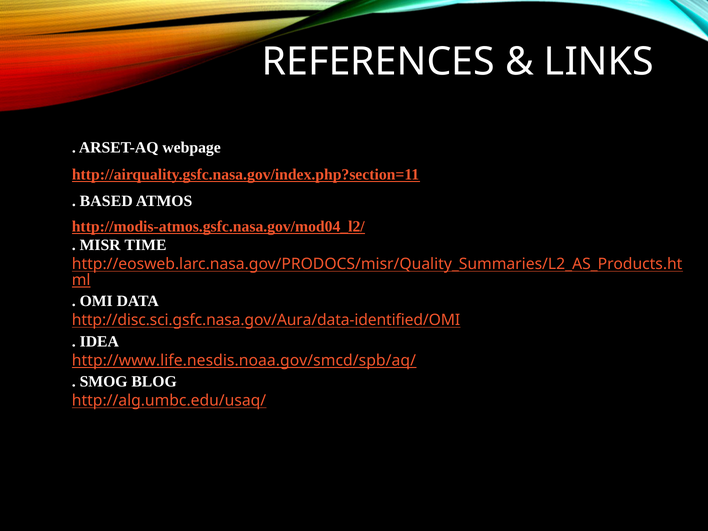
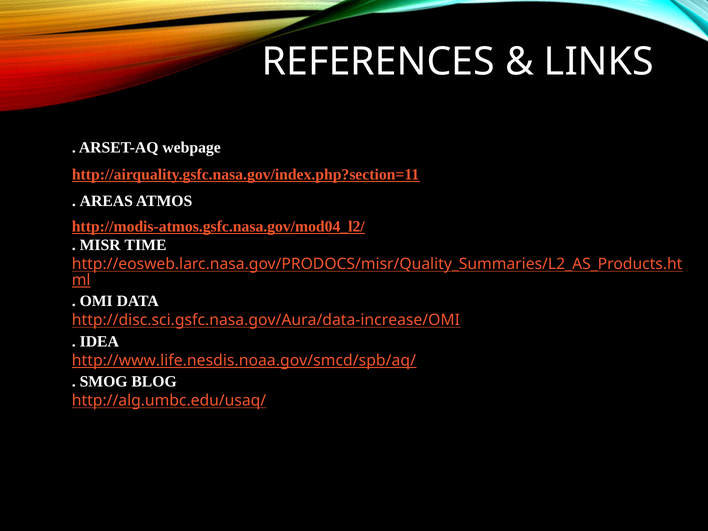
BASED: BASED -> AREAS
http://disc.sci.gsfc.nasa.gov/Aura/data-identified/OMI: http://disc.sci.gsfc.nasa.gov/Aura/data-identified/OMI -> http://disc.sci.gsfc.nasa.gov/Aura/data-increase/OMI
